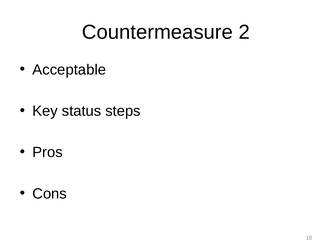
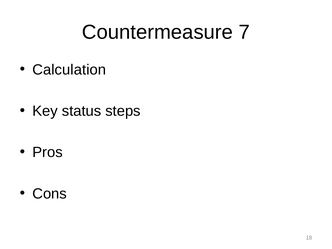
2: 2 -> 7
Acceptable: Acceptable -> Calculation
